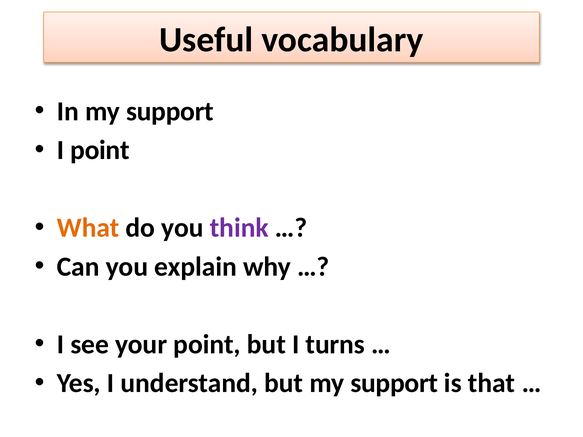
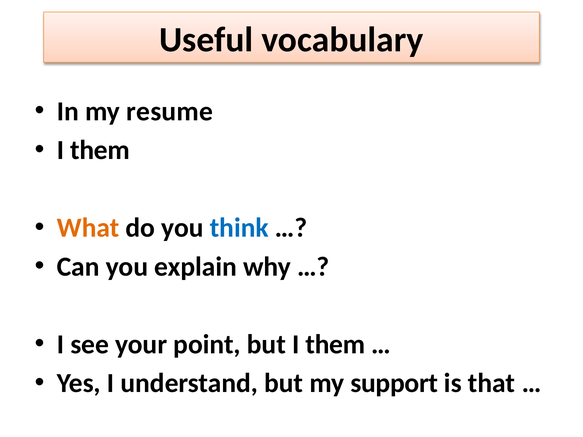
In my support: support -> resume
point at (100, 150): point -> them
think colour: purple -> blue
but I turns: turns -> them
